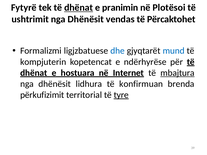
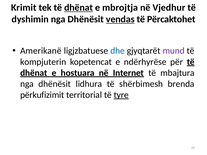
Fytyrë: Fytyrë -> Krimit
pranimin: pranimin -> mbrojtja
Plotësoi: Plotësoi -> Vjedhur
ushtrimit: ushtrimit -> dyshimin
vendas underline: none -> present
Formalizmi: Formalizmi -> Amerikanë
mund colour: blue -> purple
mbajtura underline: present -> none
konfirmuan: konfirmuan -> shërbimesh
